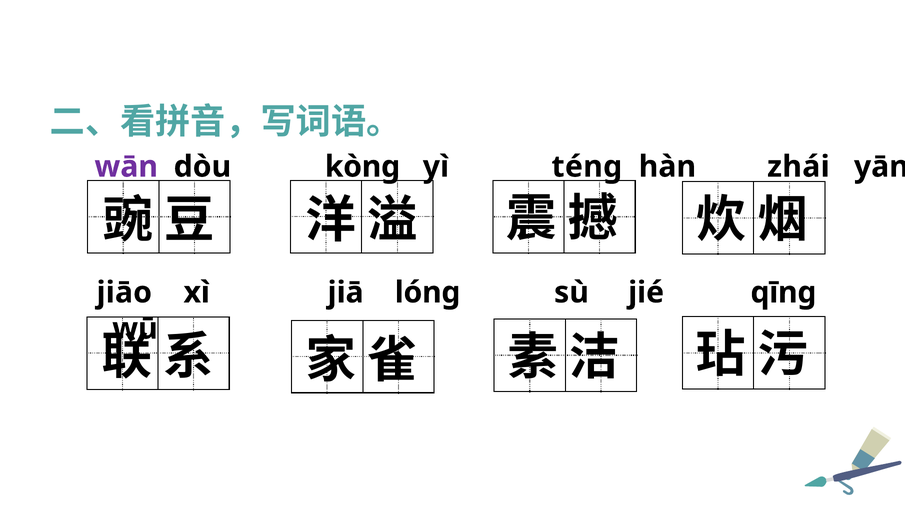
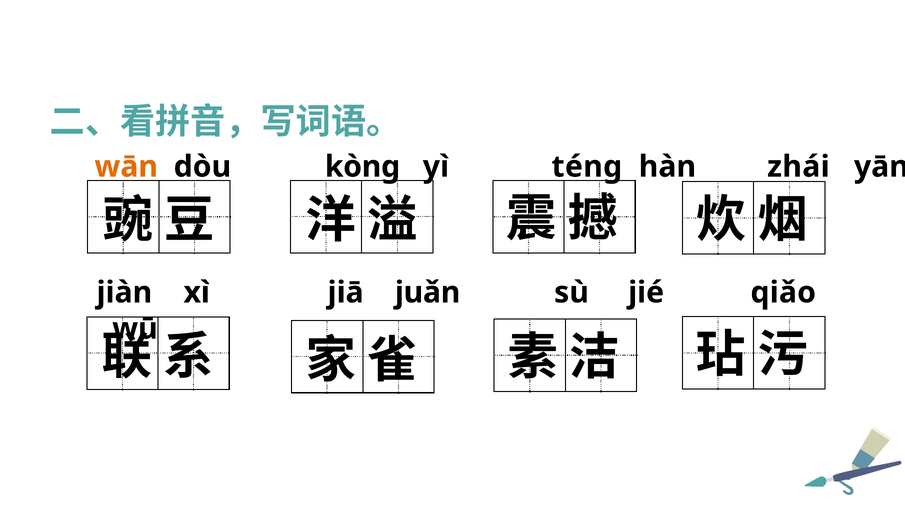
wān colour: purple -> orange
jiāo: jiāo -> jiàn
lóng: lóng -> juǎn
qīng: qīng -> qiǎo
